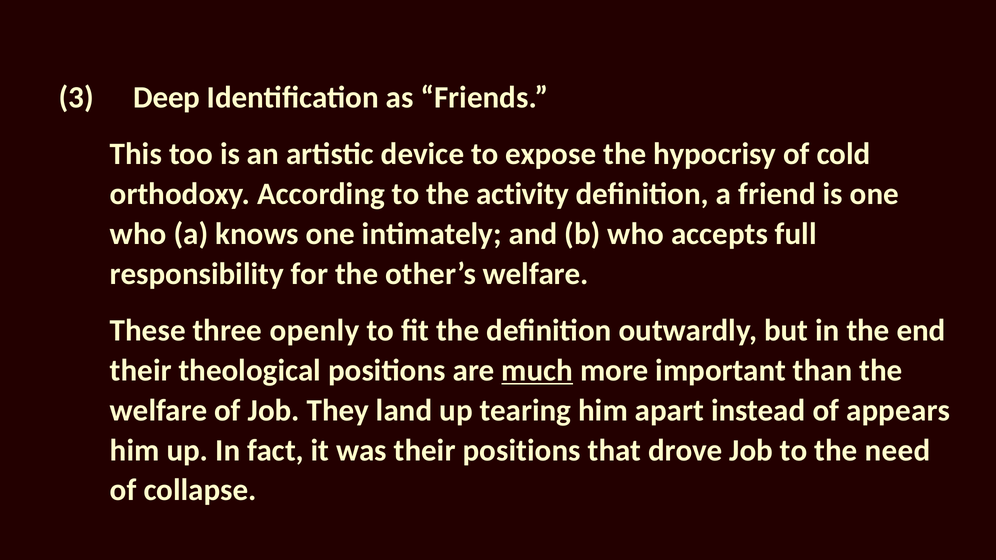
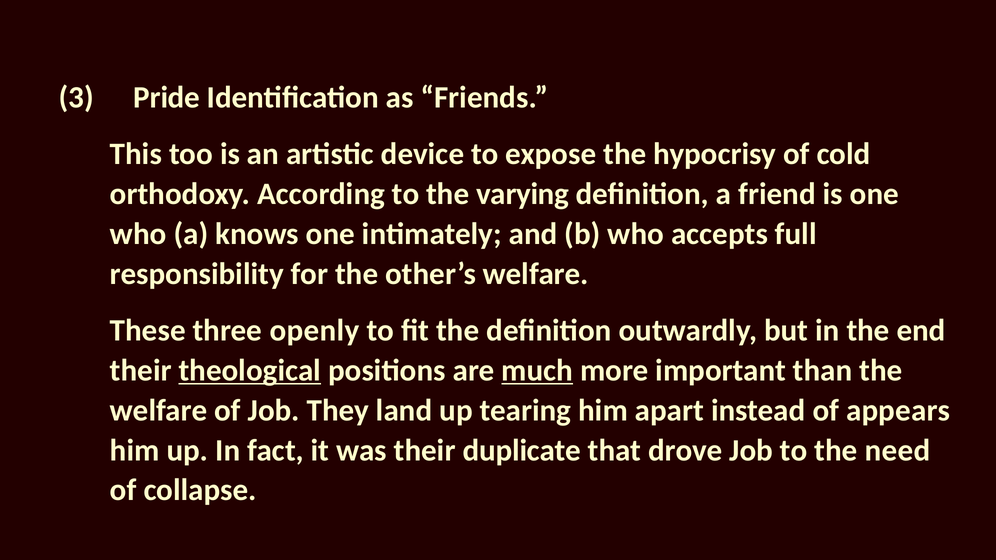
Deep: Deep -> Pride
activity: activity -> varying
theological underline: none -> present
their positions: positions -> duplicate
